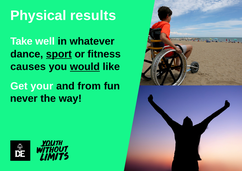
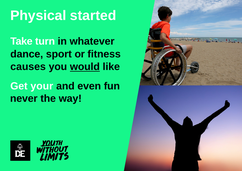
results: results -> started
well: well -> turn
sport underline: present -> none
from: from -> even
